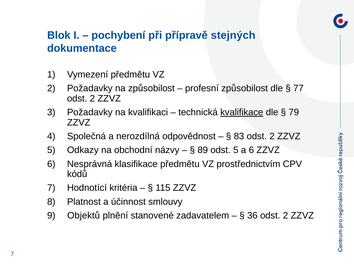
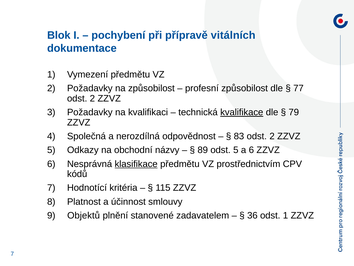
stejných: stejných -> vitálních
klasifikace underline: none -> present
36 odst 2: 2 -> 1
